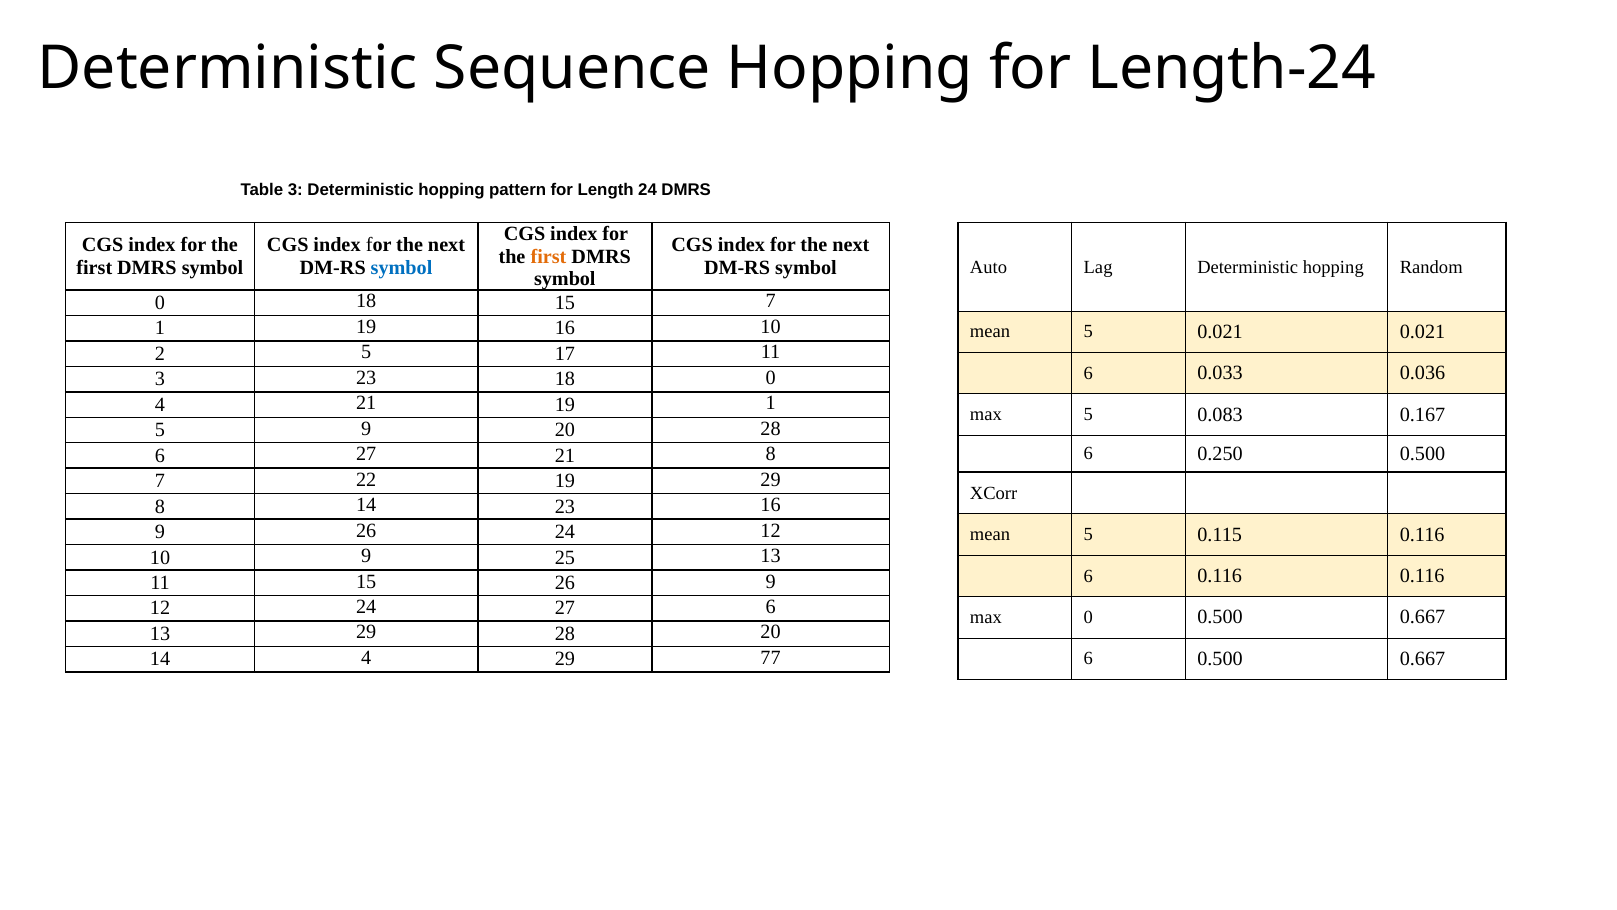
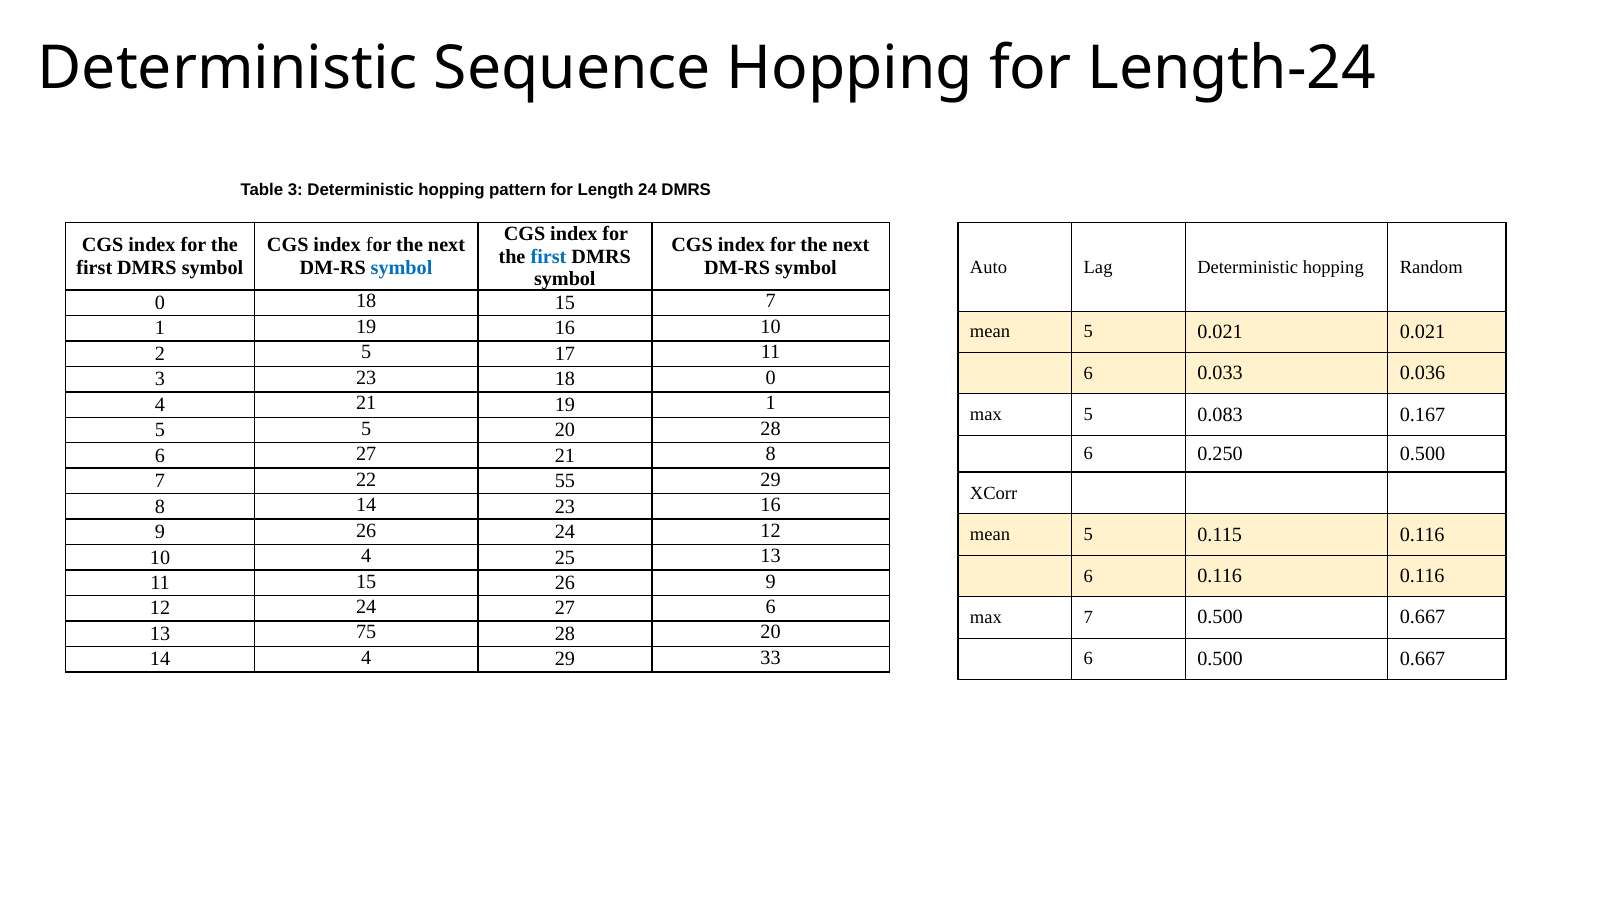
first at (548, 256) colour: orange -> blue
5 9: 9 -> 5
22 19: 19 -> 55
10 9: 9 -> 4
max 0: 0 -> 7
13 29: 29 -> 75
77: 77 -> 33
